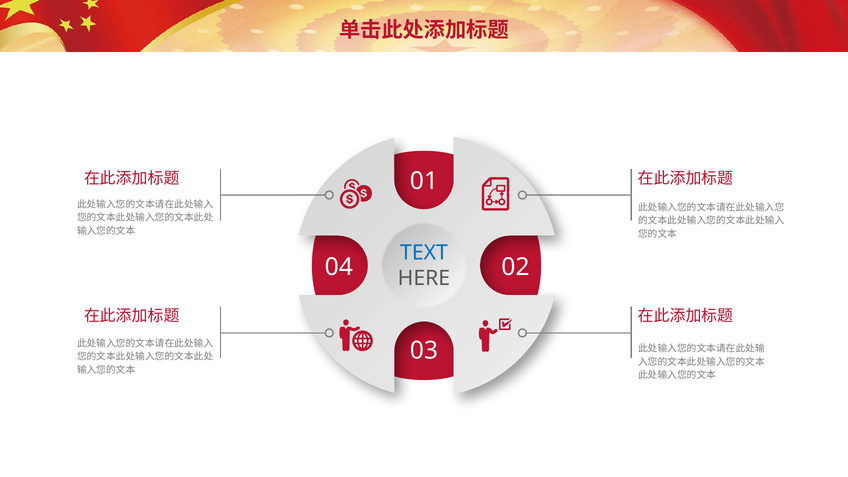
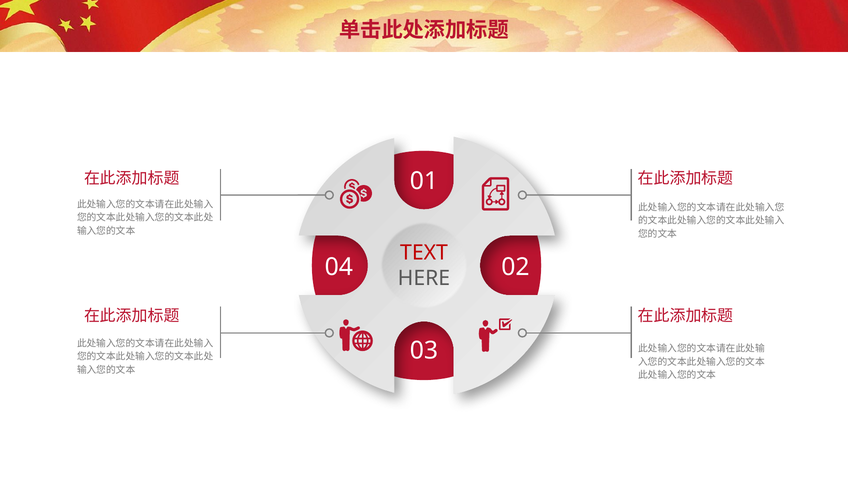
TEXT colour: blue -> red
